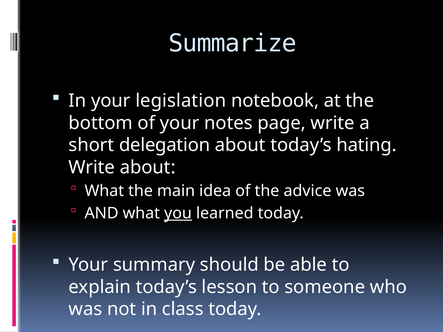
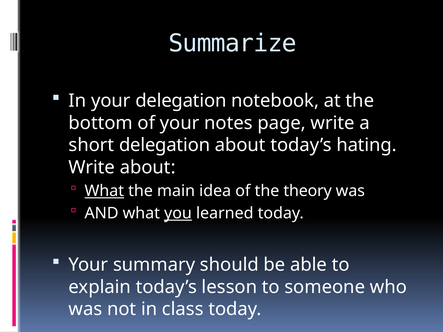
your legislation: legislation -> delegation
What at (104, 191) underline: none -> present
advice: advice -> theory
